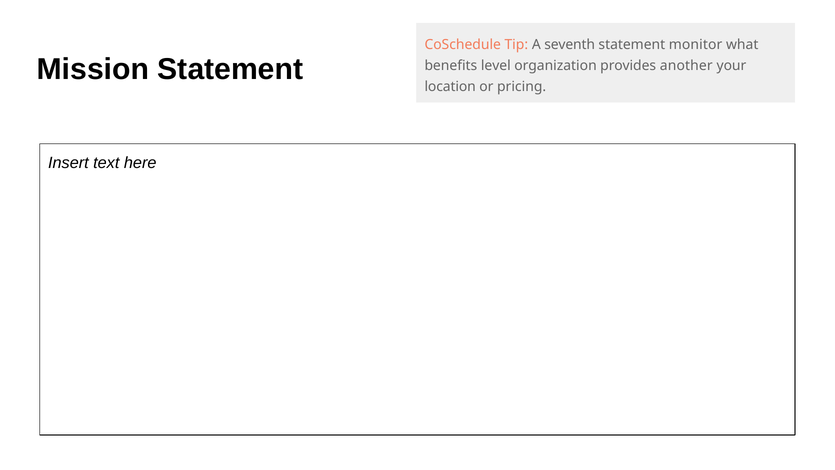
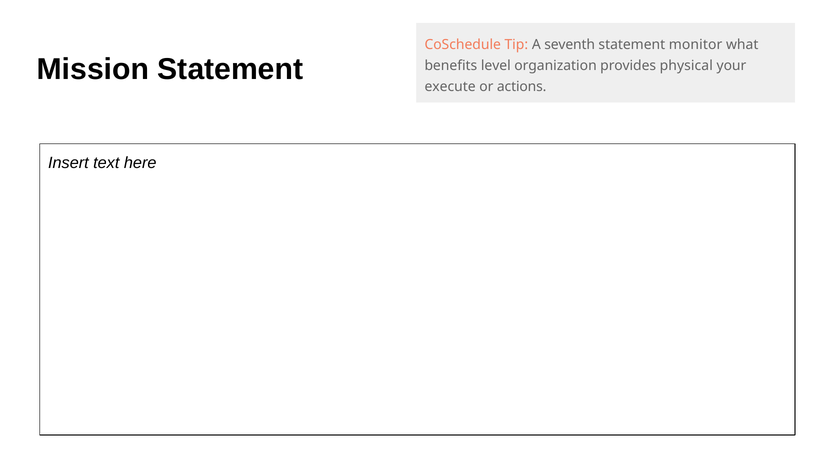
another: another -> physical
location: location -> execute
pricing: pricing -> actions
